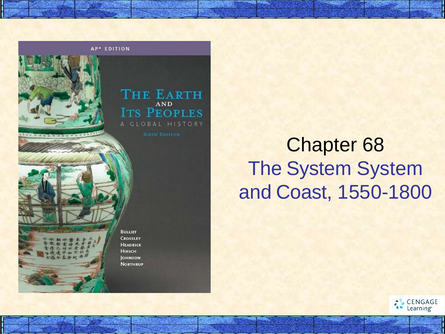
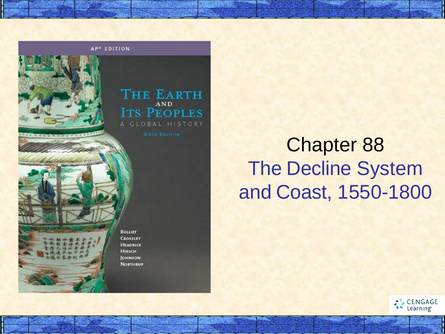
68: 68 -> 88
The System: System -> Decline
